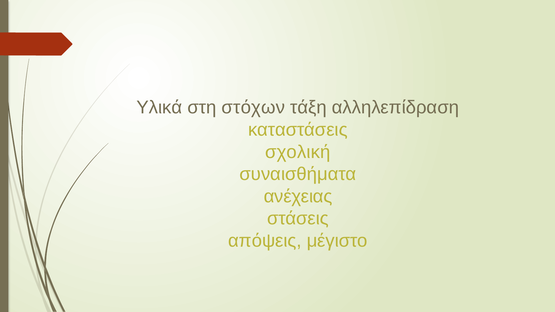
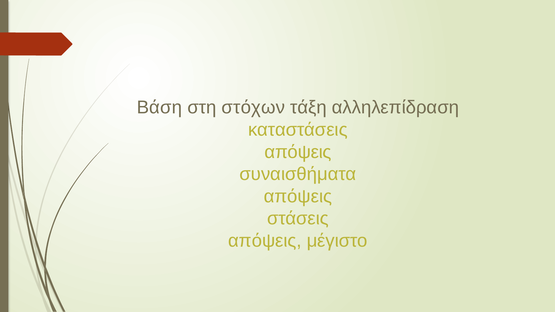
Υλικά: Υλικά -> Βάση
σχολική at (298, 152): σχολική -> απόψεις
ανέχειας at (298, 196): ανέχειας -> απόψεις
